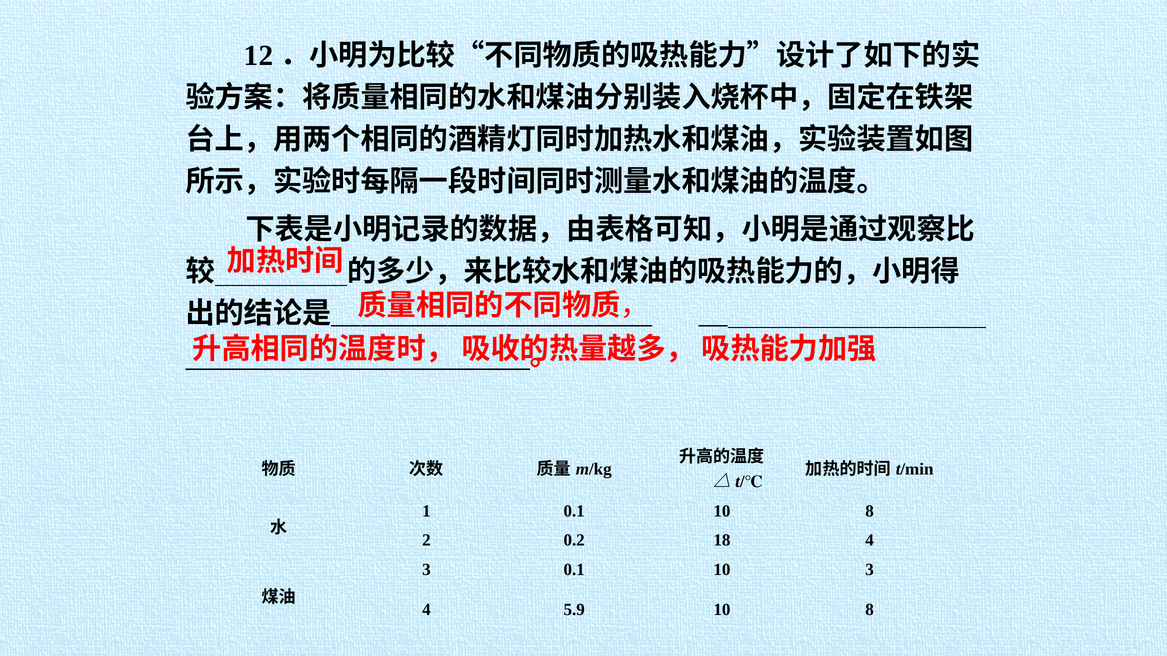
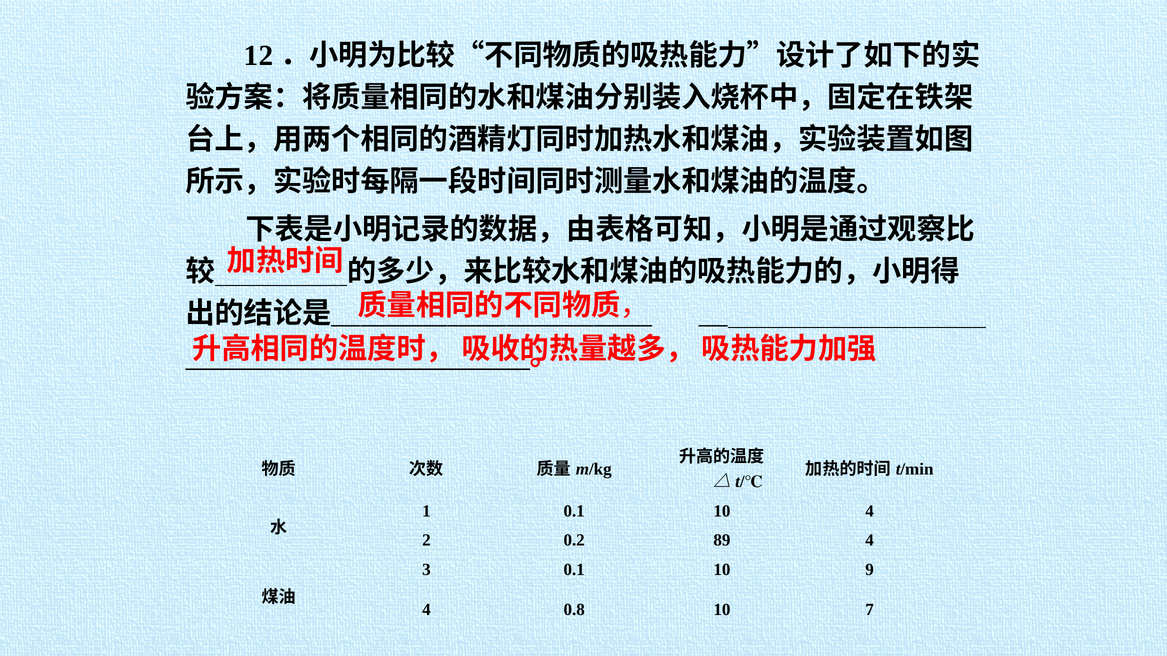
0.1 10 8: 8 -> 4
18: 18 -> 89
10 3: 3 -> 9
5.9: 5.9 -> 0.8
8 at (870, 610): 8 -> 7
